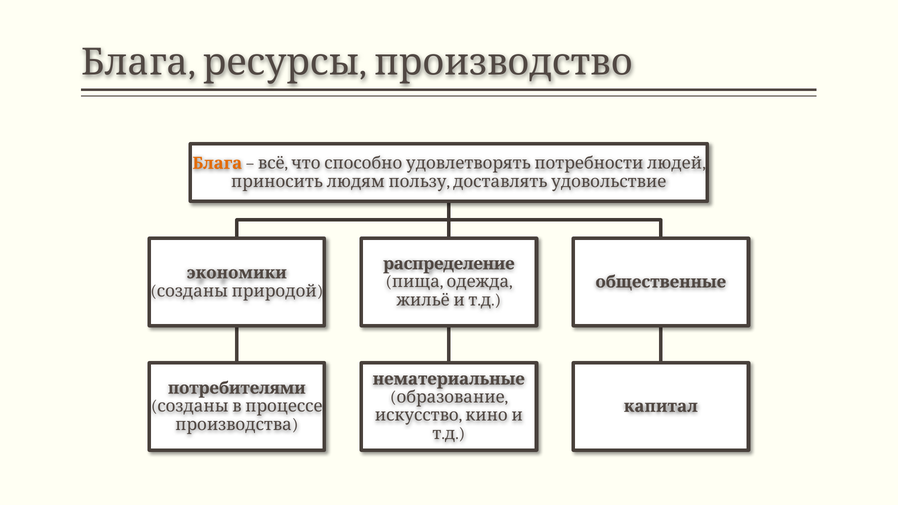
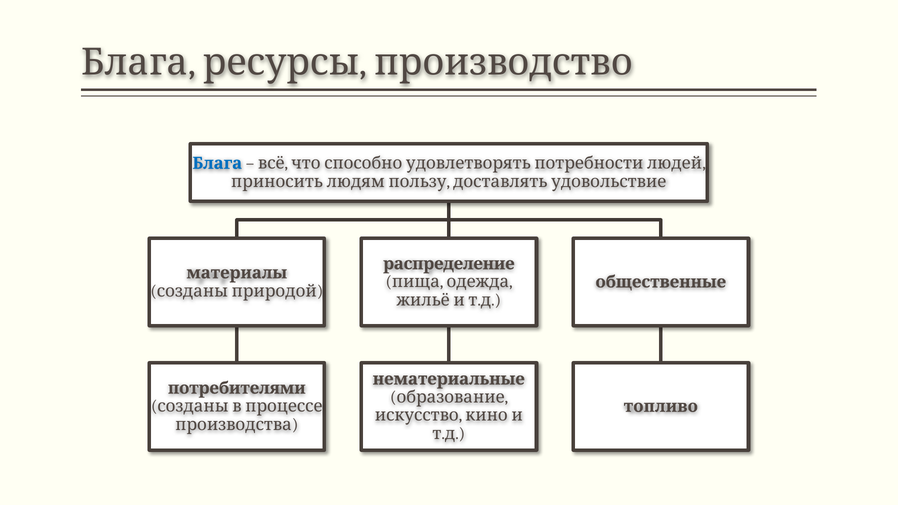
Блага at (217, 163) colour: orange -> blue
экономики: экономики -> материалы
капитал: капитал -> топливо
